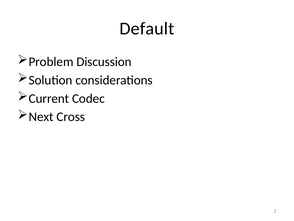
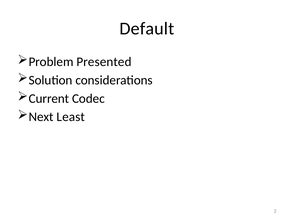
Discussion: Discussion -> Presented
Cross: Cross -> Least
